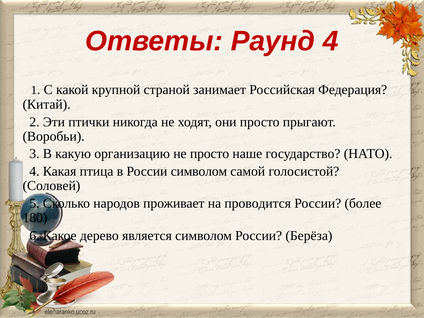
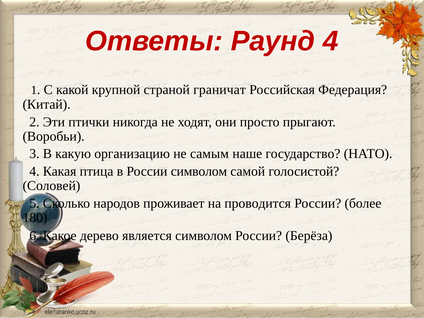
занимает: занимает -> граничат
не просто: просто -> самым
